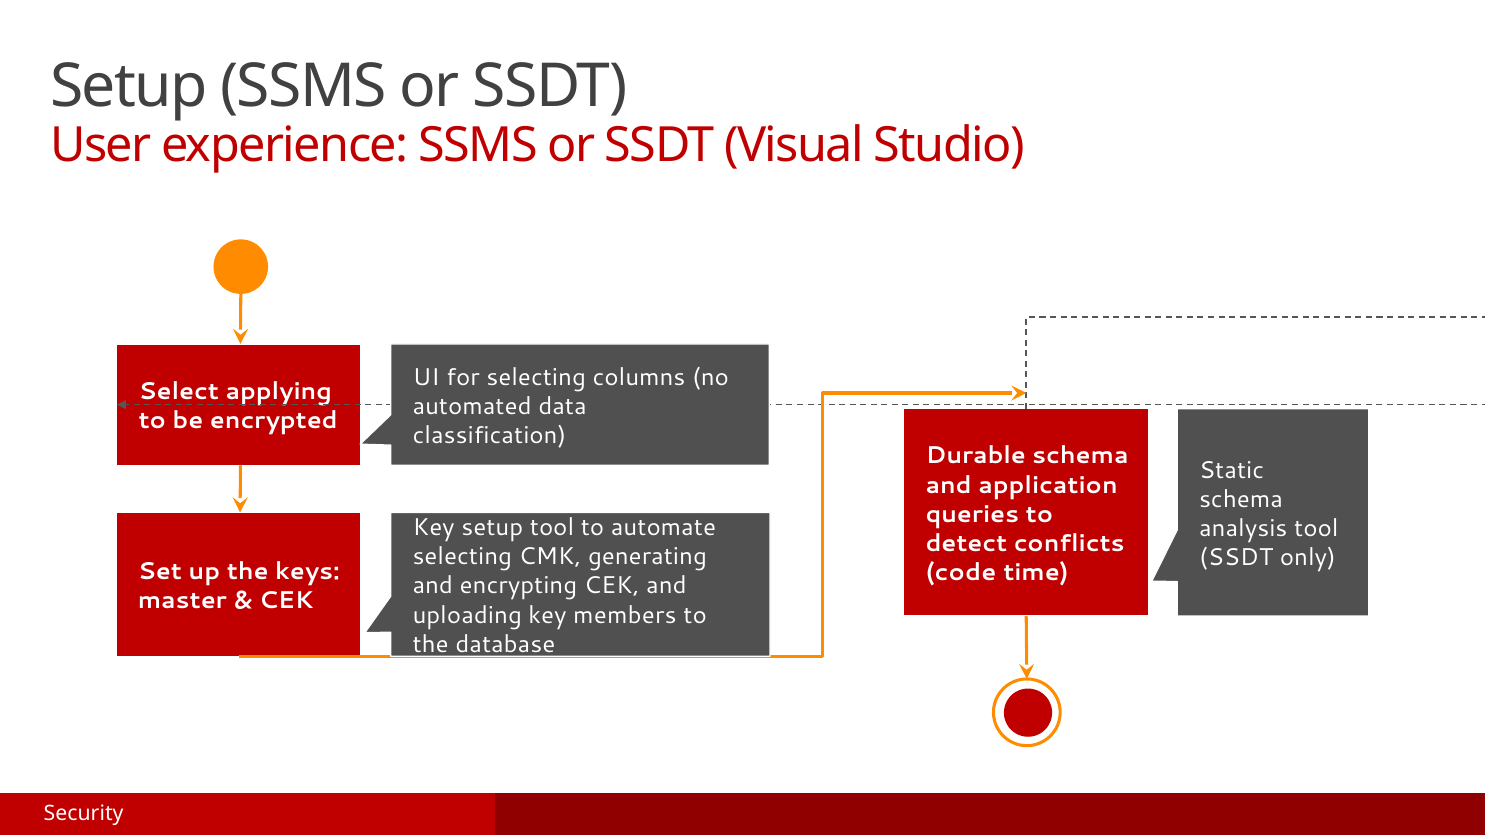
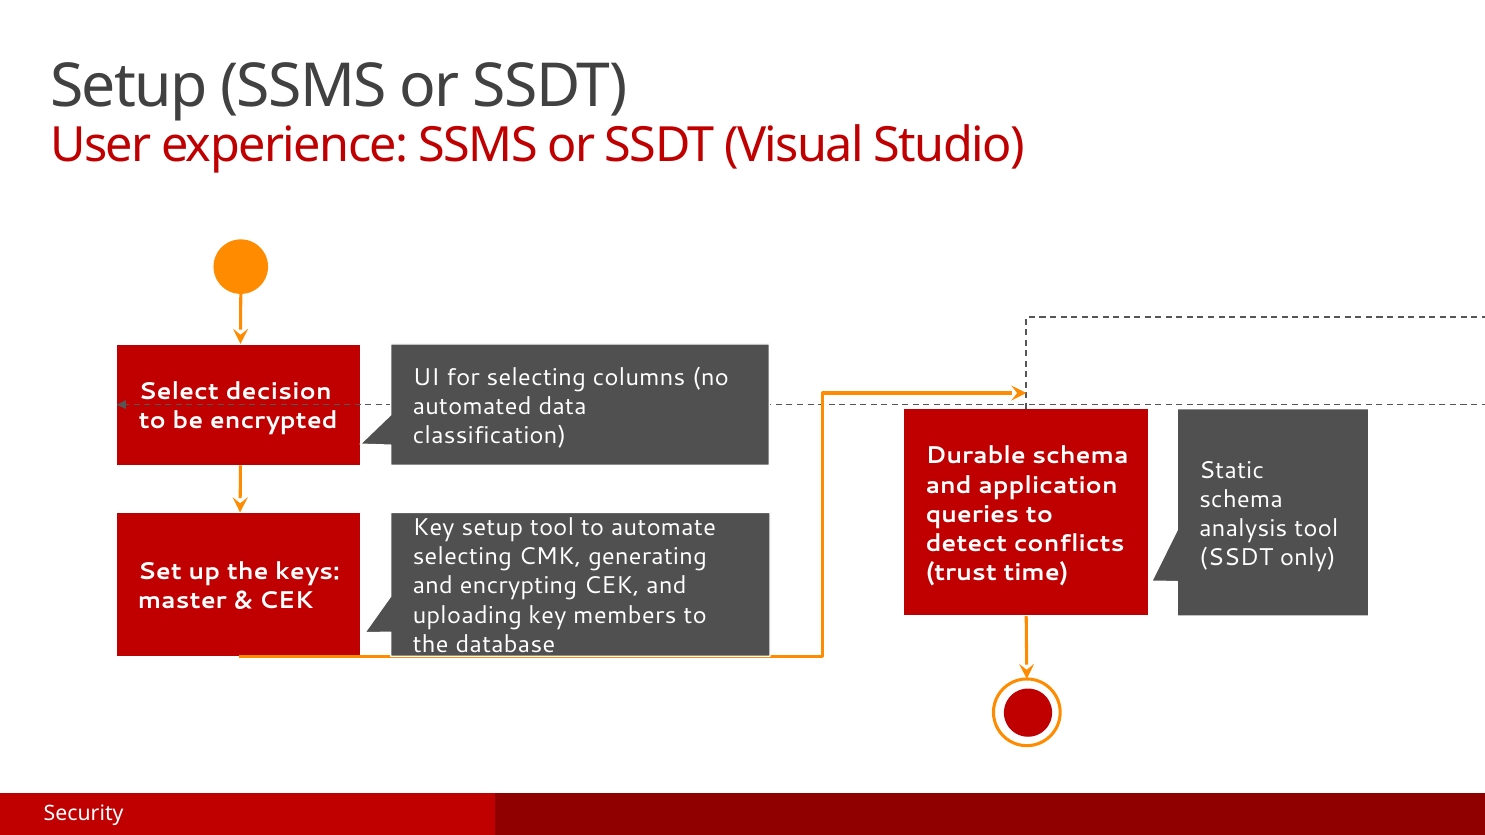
applying: applying -> decision
code: code -> trust
